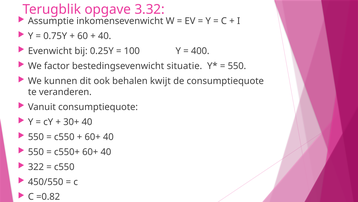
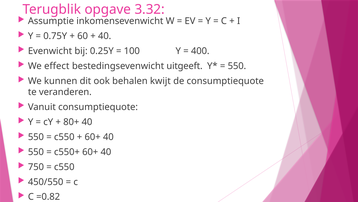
factor: factor -> effect
situatie: situatie -> uitgeeft
30+: 30+ -> 80+
322: 322 -> 750
